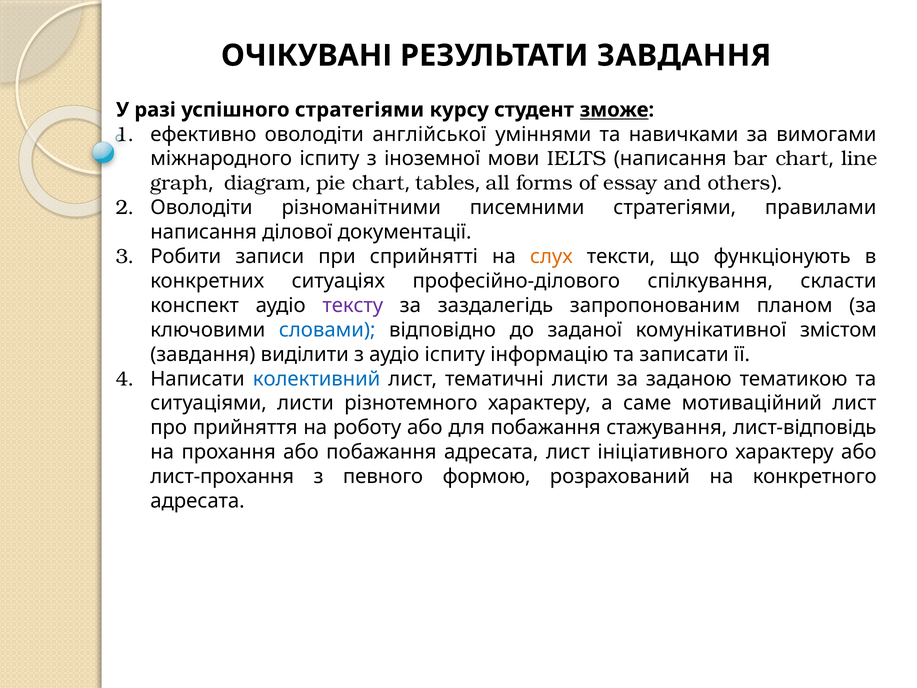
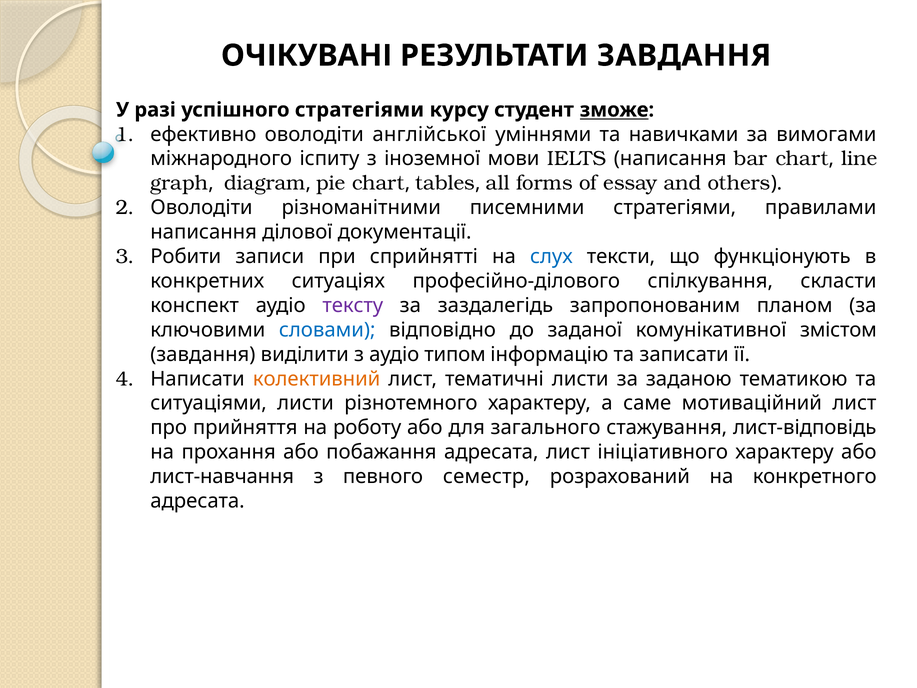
слух colour: orange -> blue
аудіо іспиту: іспиту -> типом
колективний colour: blue -> orange
для побажання: побажання -> загального
лист-прохання: лист-прохання -> лист-навчання
формою: формою -> семестр
